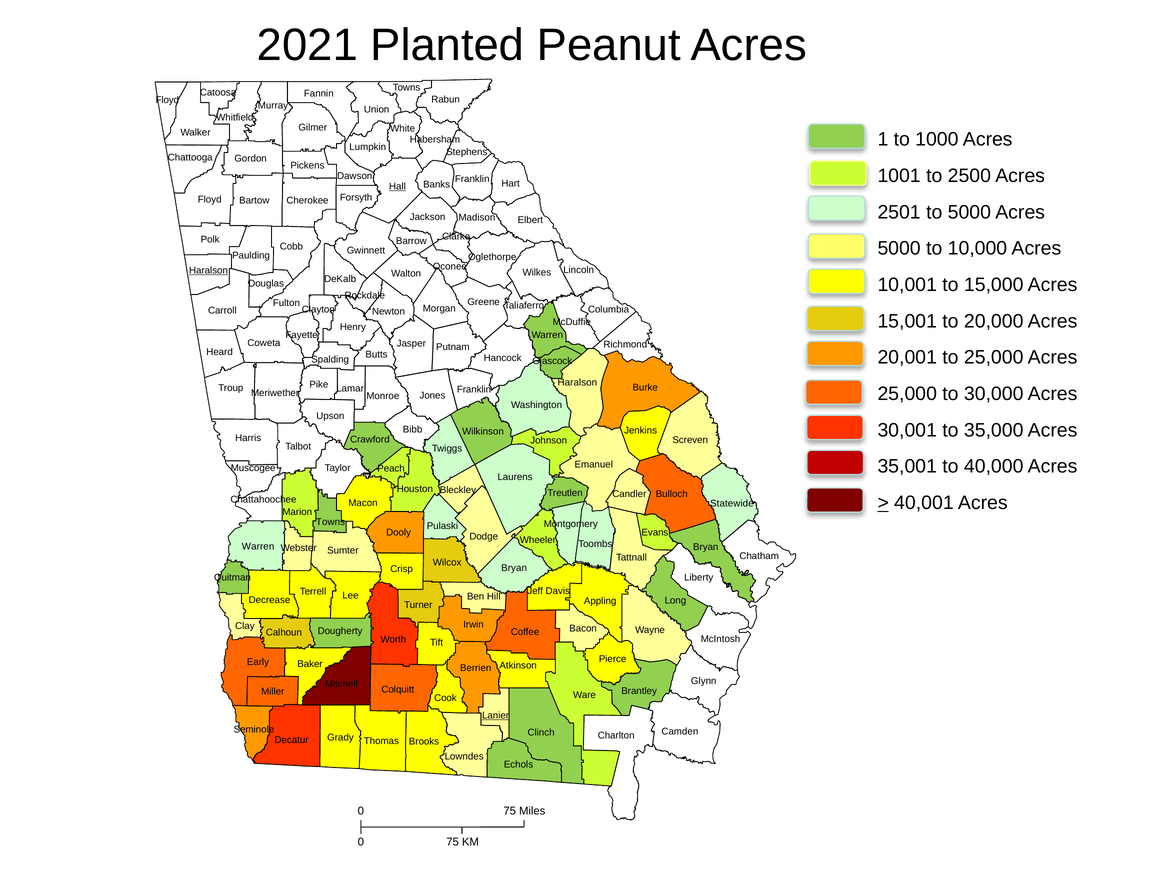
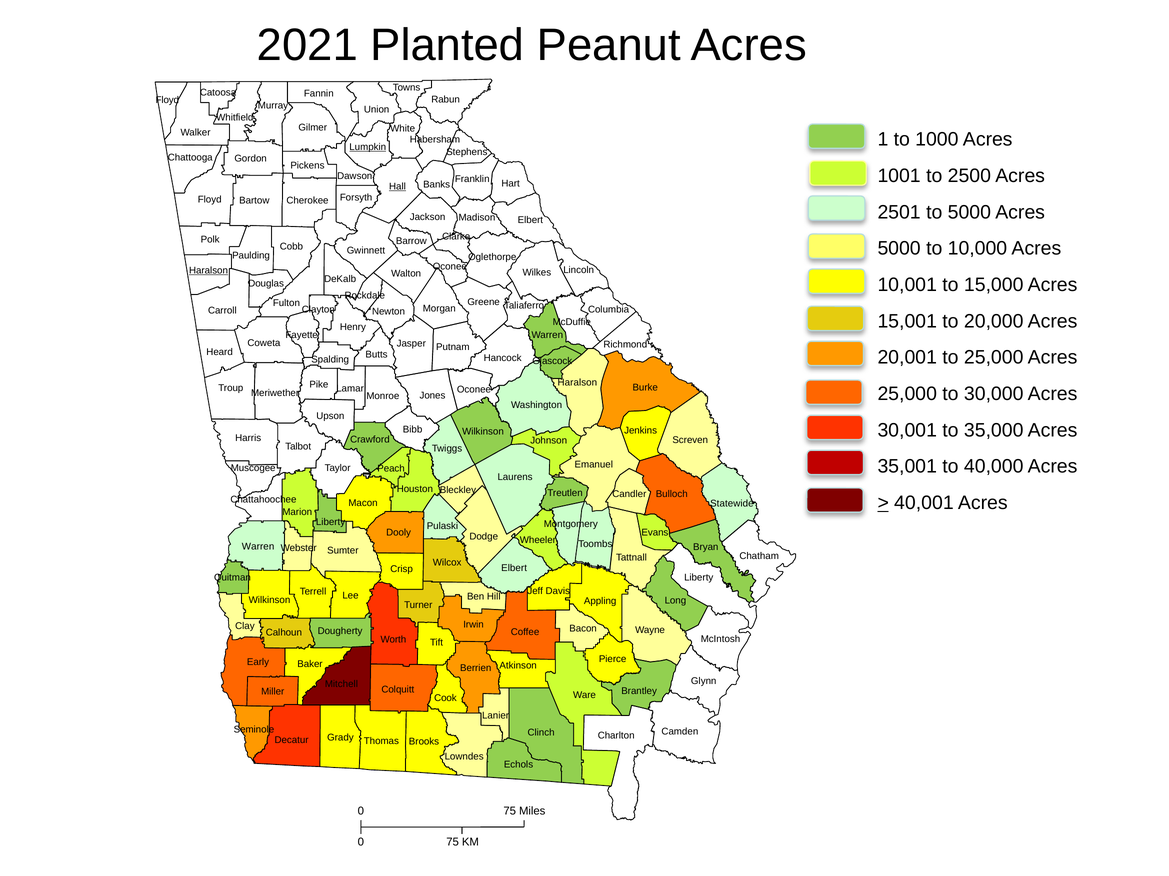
Lumpkin underline: none -> present
Lamar Franklin: Franklin -> Oconee
Towns at (331, 523): Towns -> Liberty
Bryan at (514, 568): Bryan -> Elbert
Decrease at (269, 601): Decrease -> Wilkinson
Lanier underline: present -> none
